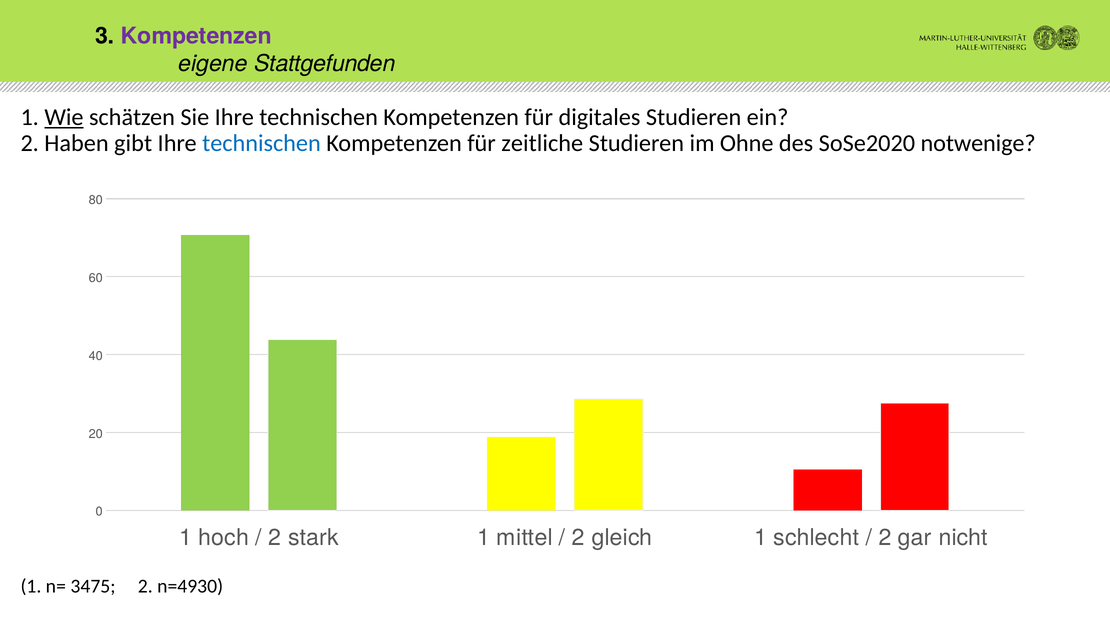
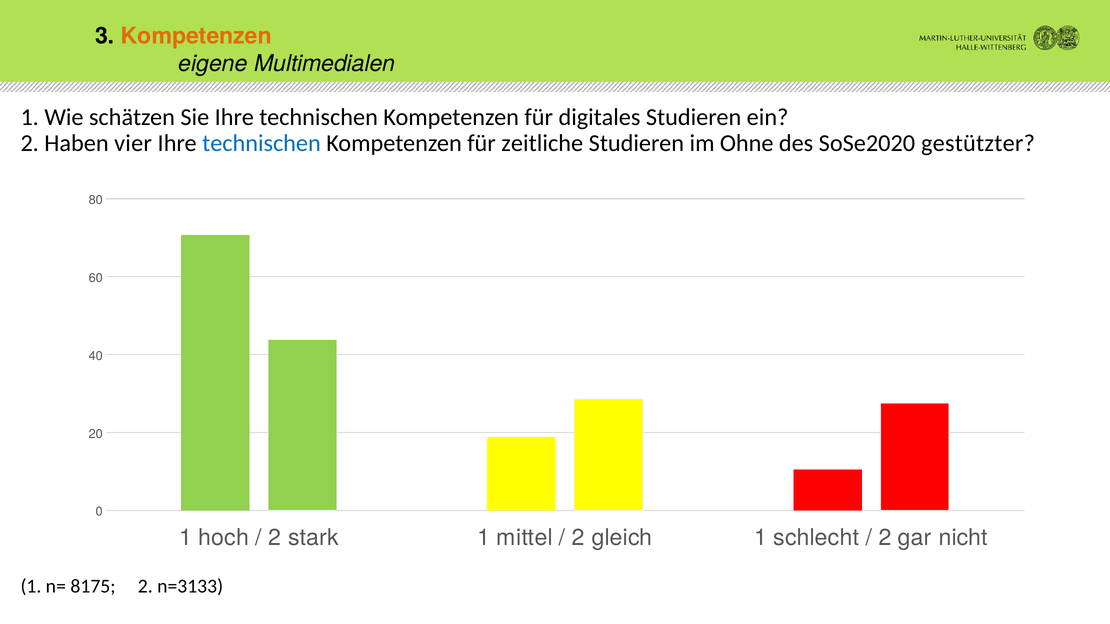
Kompetenzen at (196, 36) colour: purple -> orange
Stattgefunden: Stattgefunden -> Multimedialen
Wie underline: present -> none
gibt: gibt -> vier
notwenige: notwenige -> gestützter
3475: 3475 -> 8175
n=4930: n=4930 -> n=3133
